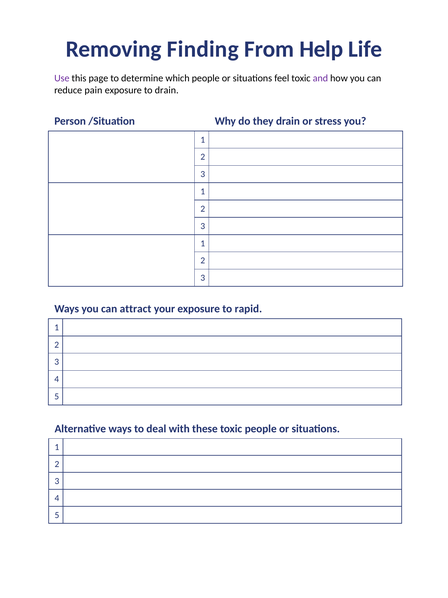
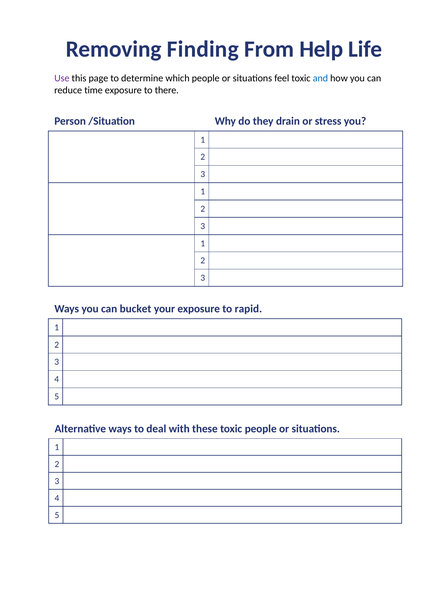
and colour: purple -> blue
pain: pain -> time
to drain: drain -> there
attract: attract -> bucket
